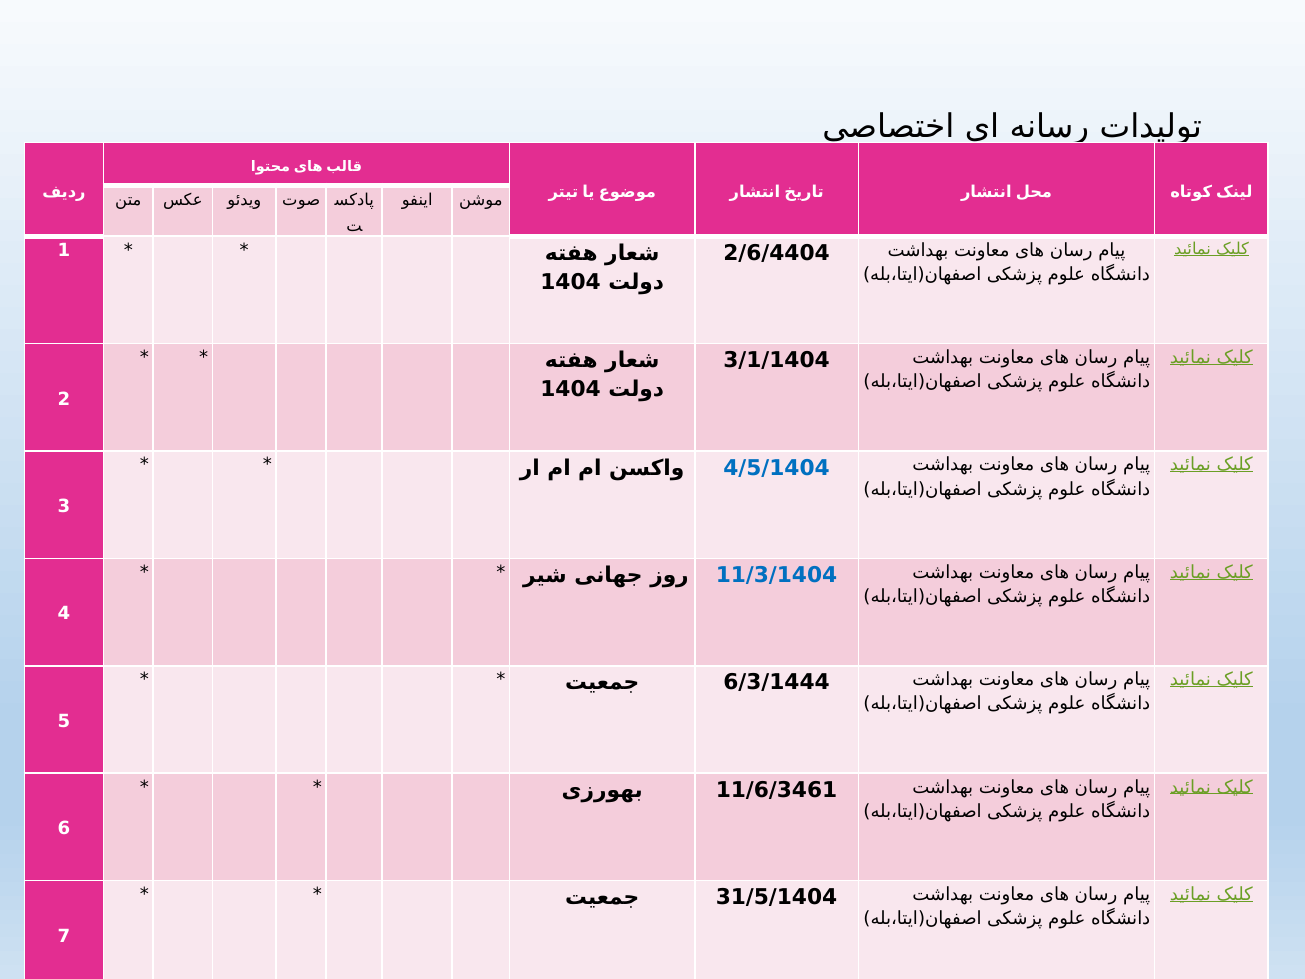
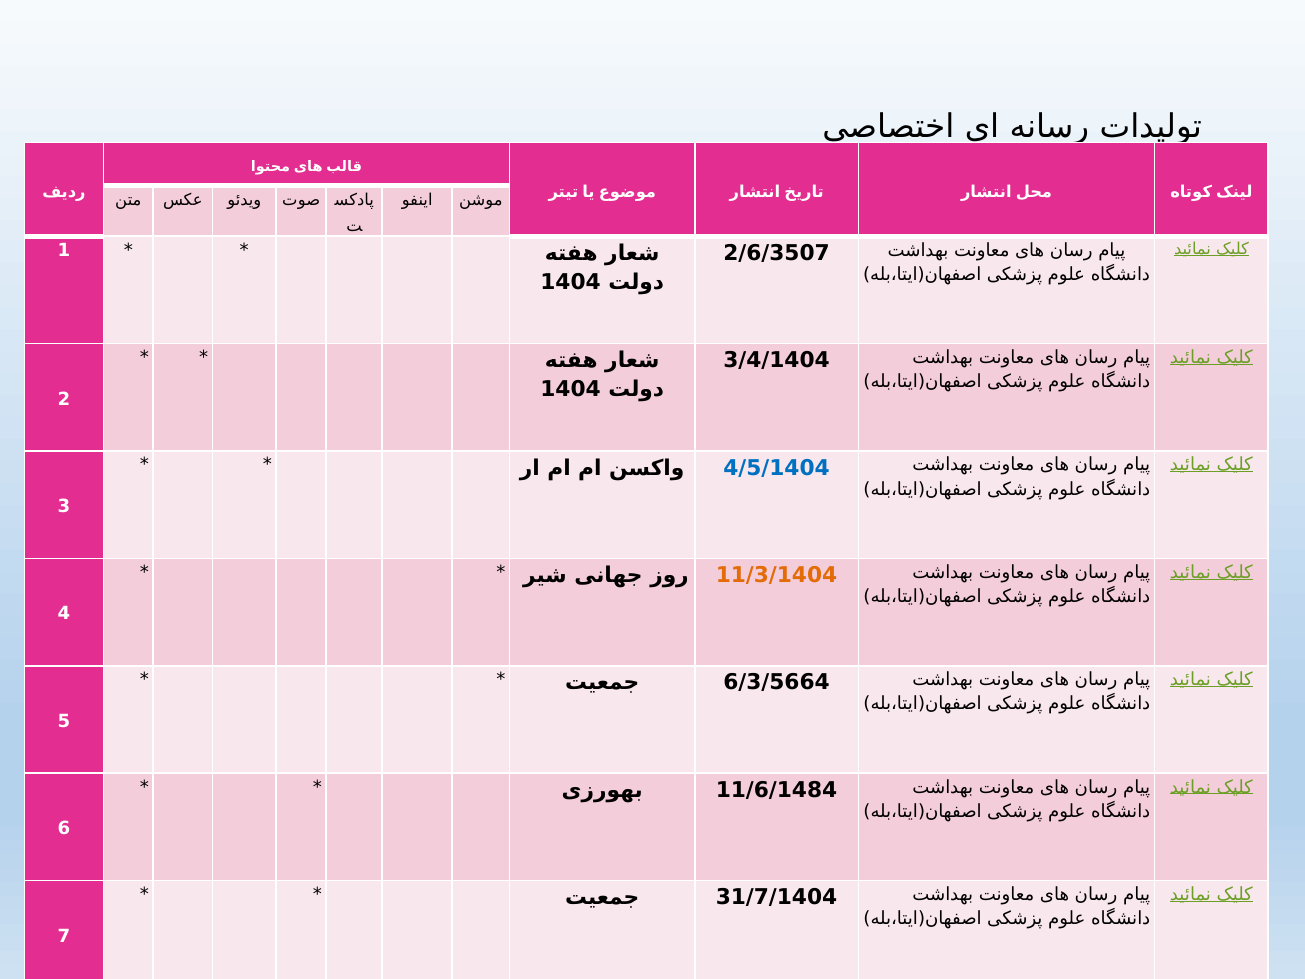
2/6/4404: 2/6/4404 -> 2/6/3507
3/1/1404: 3/1/1404 -> 3/4/1404
11/3/1404 colour: blue -> orange
6/3/1444: 6/3/1444 -> 6/3/5664
11/6/3461: 11/6/3461 -> 11/6/1484
31/5/1404: 31/5/1404 -> 31/7/1404
